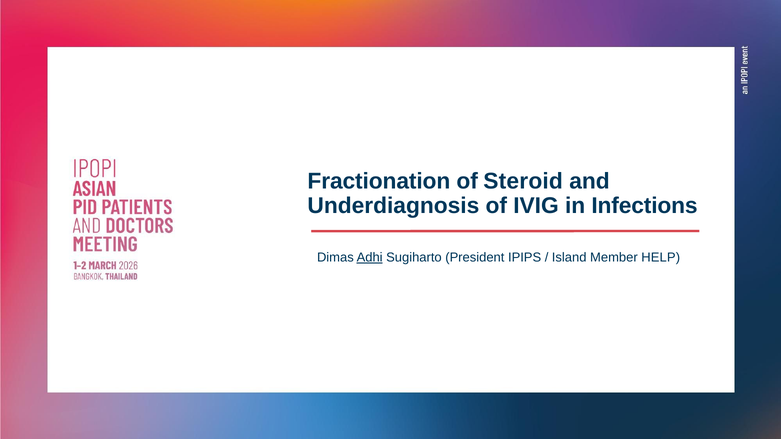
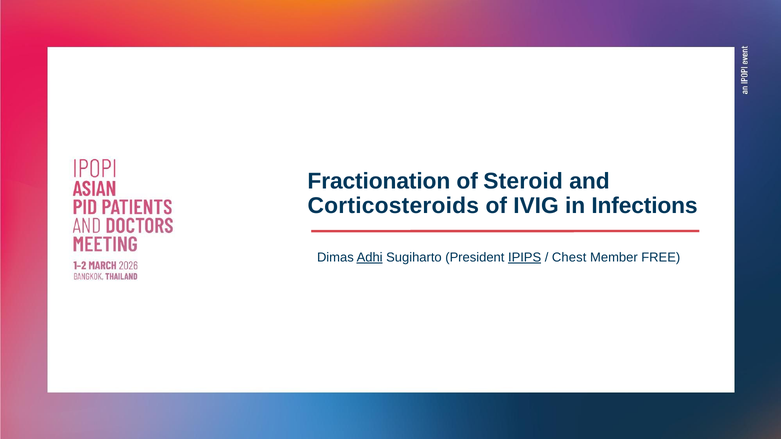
Underdiagnosis: Underdiagnosis -> Corticosteroids
IPIPS underline: none -> present
Island: Island -> Chest
HELP: HELP -> FREE
